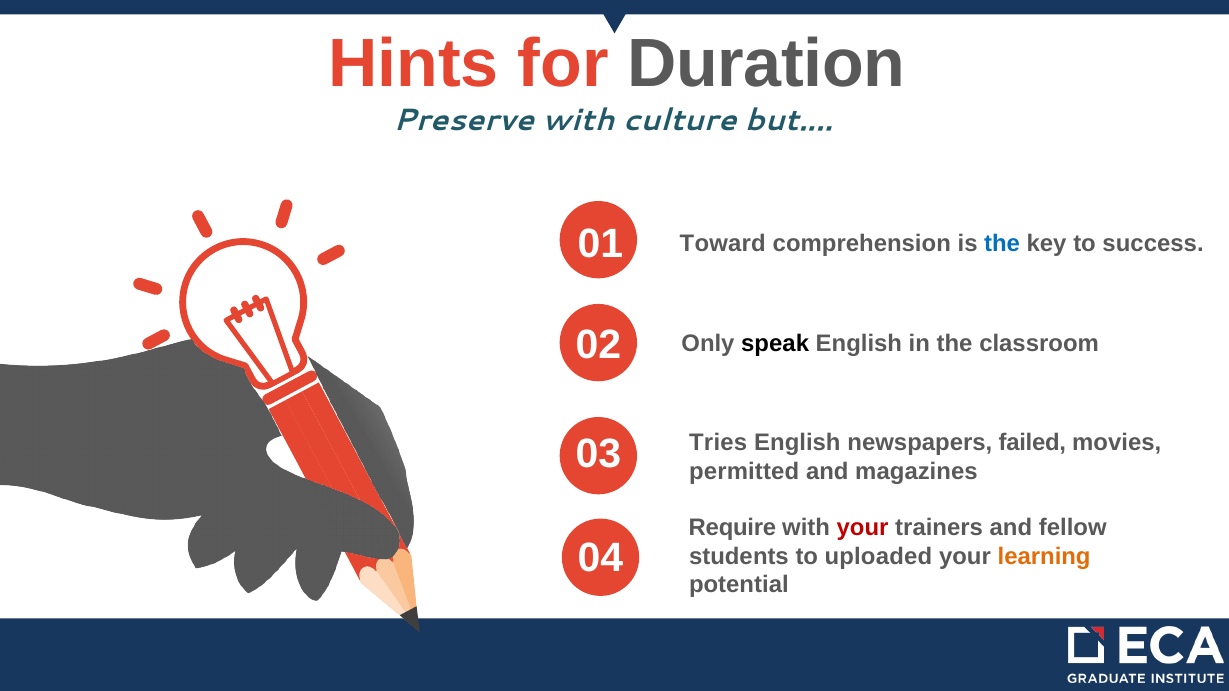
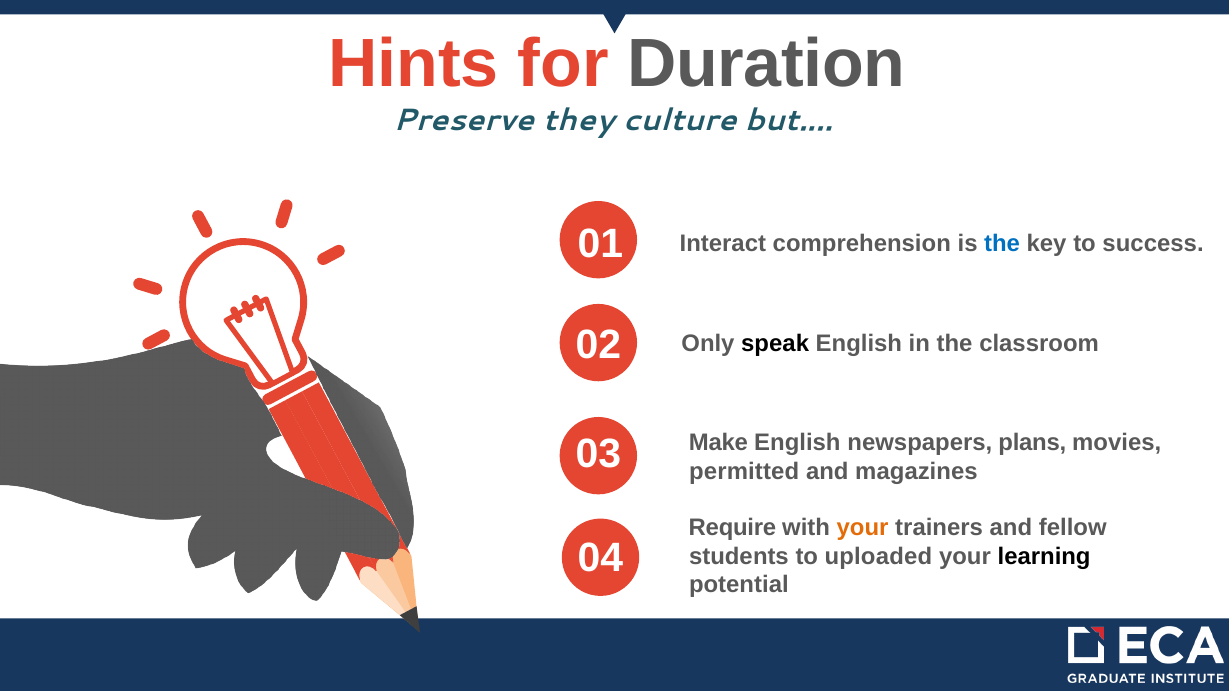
Preserve with: with -> they
Toward: Toward -> Interact
Tries: Tries -> Make
failed: failed -> plans
your at (863, 528) colour: red -> orange
learning colour: orange -> black
